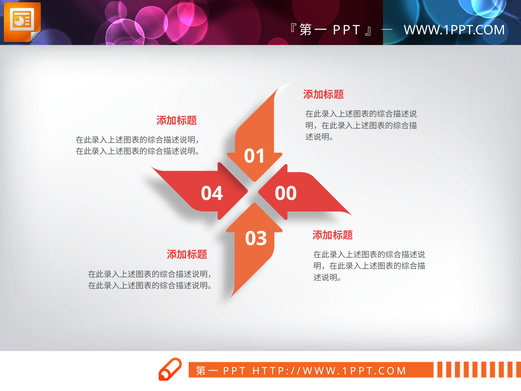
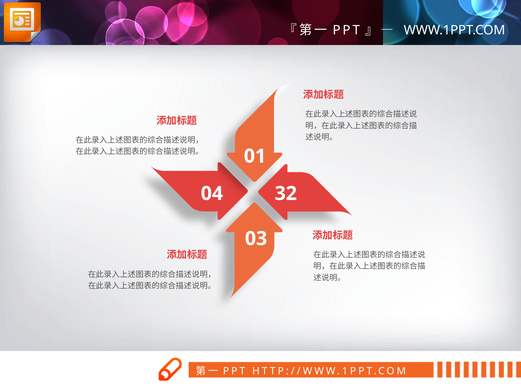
00: 00 -> 32
